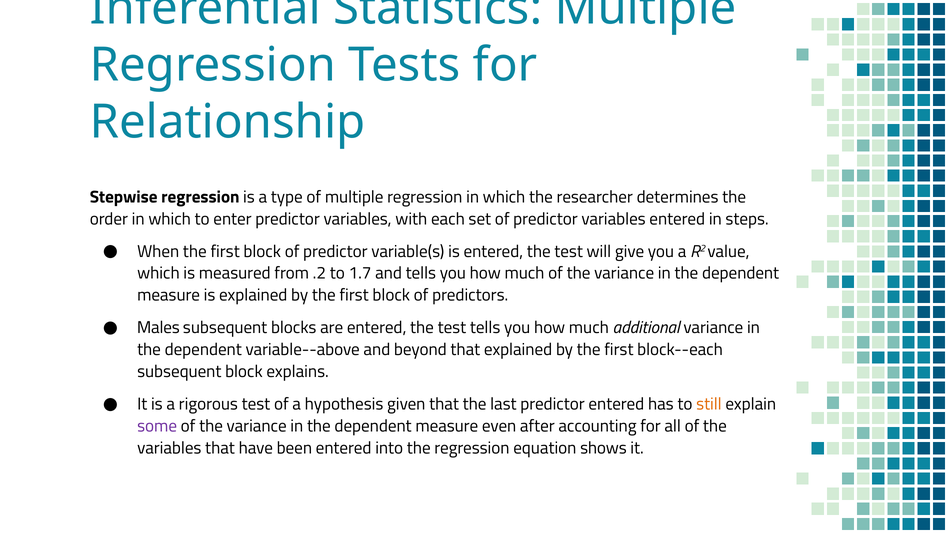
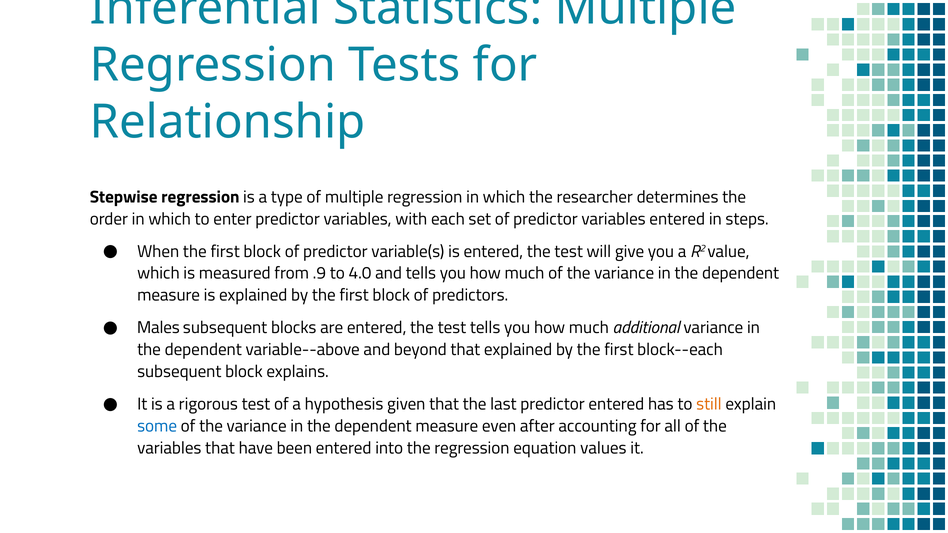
.2: .2 -> .9
1.7: 1.7 -> 4.0
some colour: purple -> blue
shows: shows -> values
